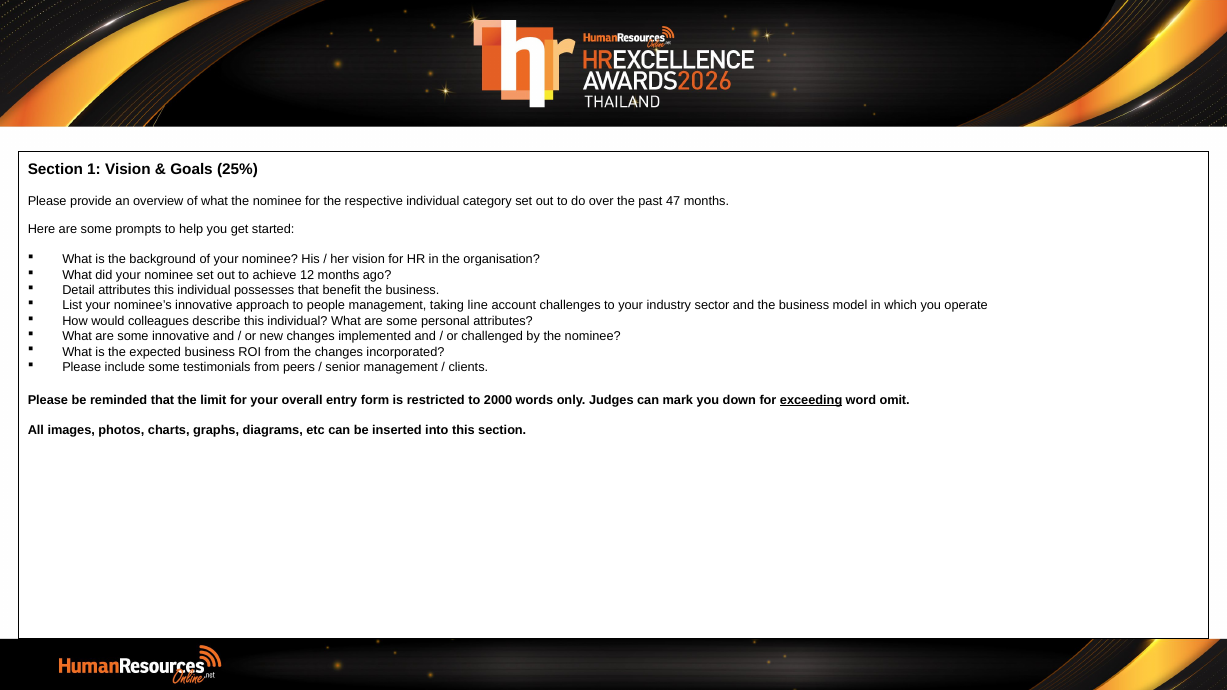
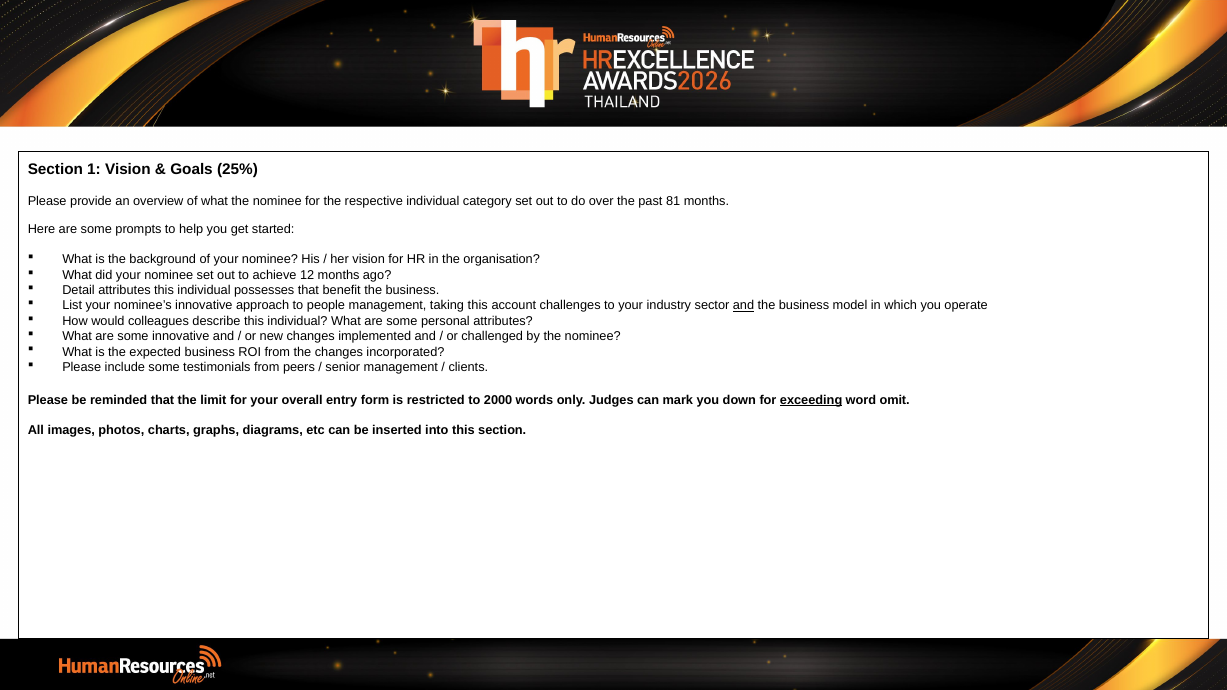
47: 47 -> 81
taking line: line -> this
and at (744, 306) underline: none -> present
